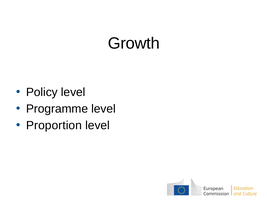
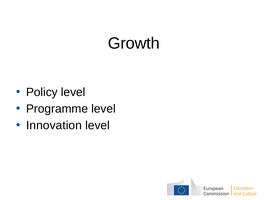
Proportion: Proportion -> Innovation
